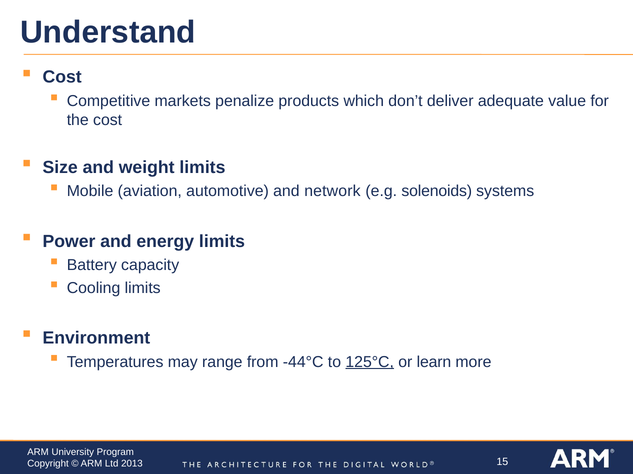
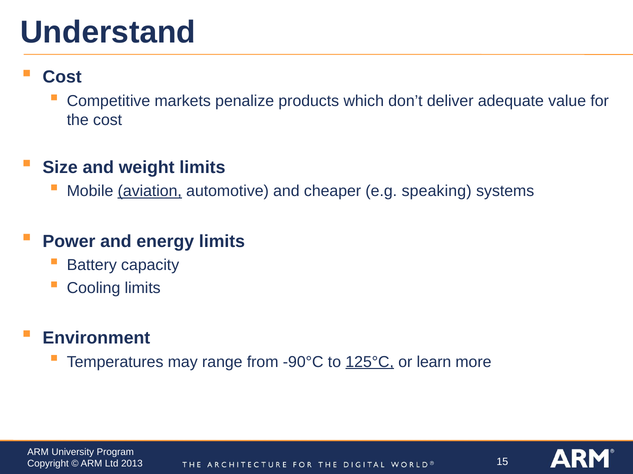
aviation underline: none -> present
network: network -> cheaper
solenoids: solenoids -> speaking
-44°C: -44°C -> -90°C
